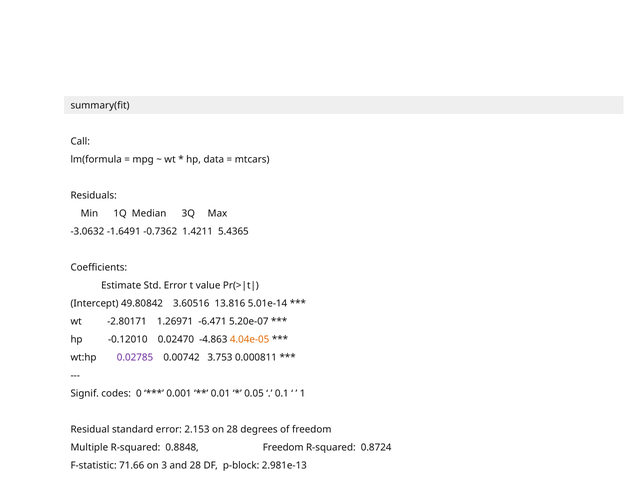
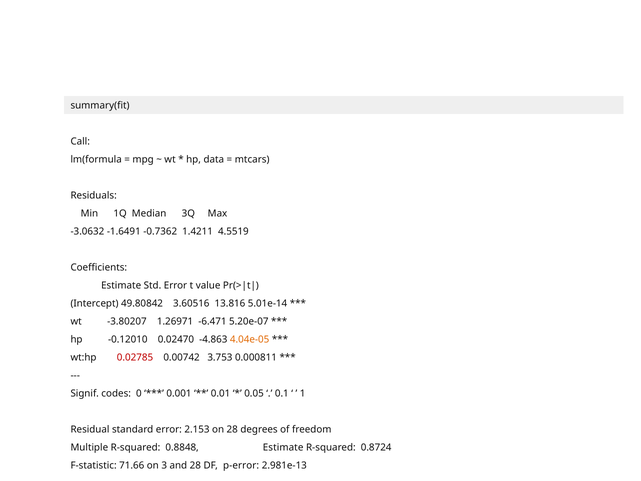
5.4365: 5.4365 -> 4.5519
-2.80171: -2.80171 -> -3.80207
0.02785 colour: purple -> red
0.8848 Freedom: Freedom -> Estimate
p-block: p-block -> p-error
